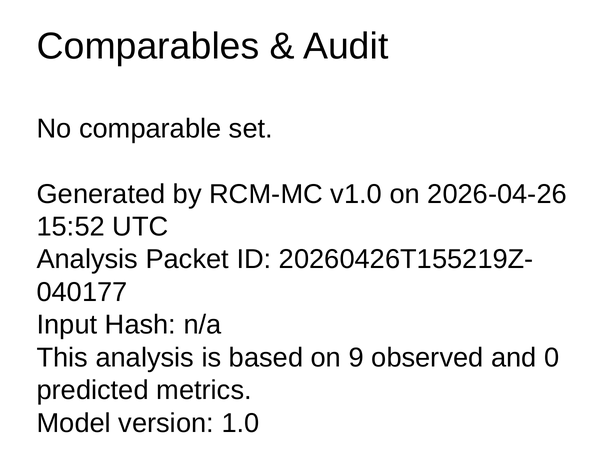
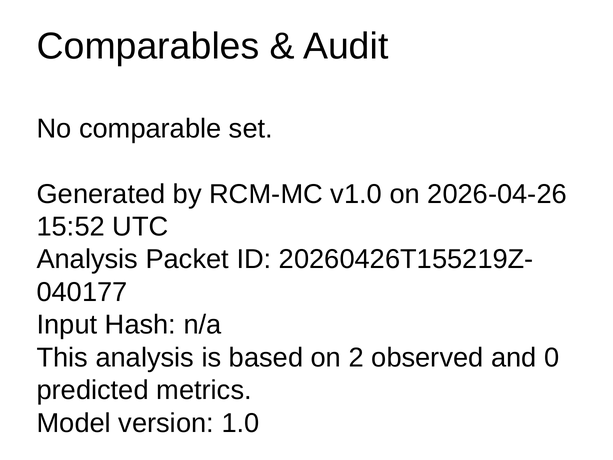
9: 9 -> 2
